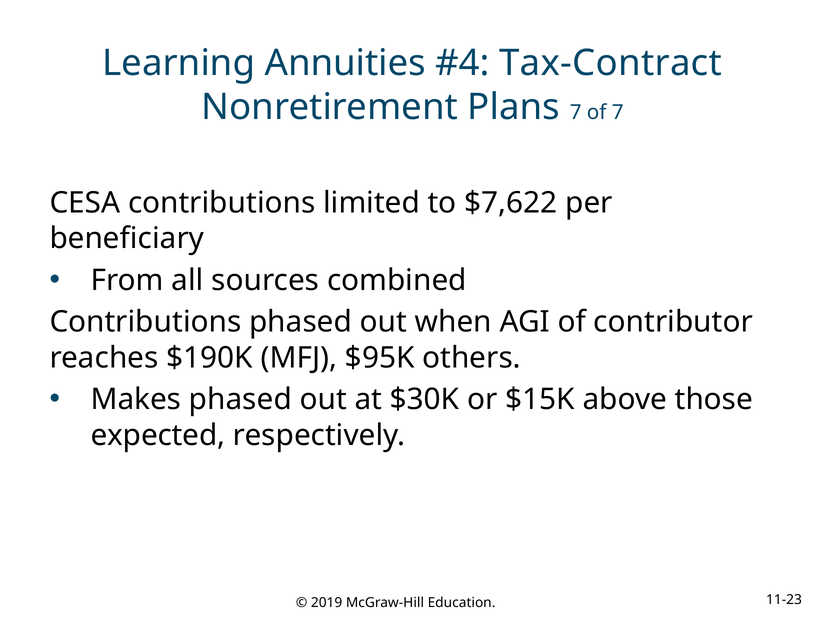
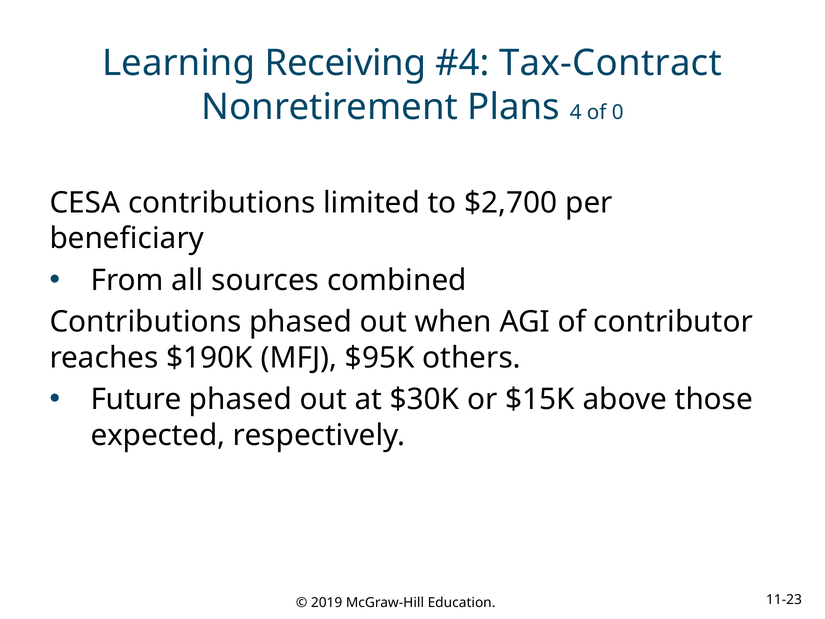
Annuities: Annuities -> Receiving
Plans 7: 7 -> 4
of 7: 7 -> 0
$7,622: $7,622 -> $2,700
Makes: Makes -> Future
